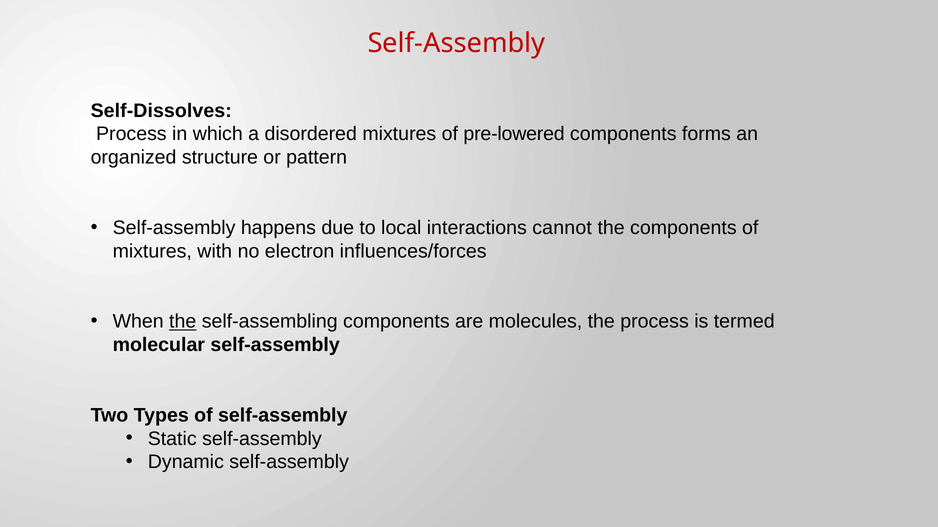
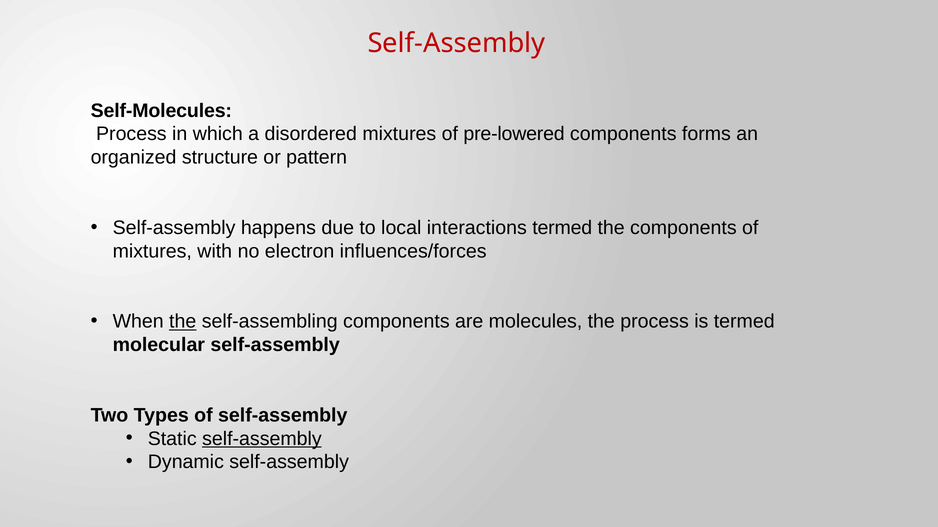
Self-Dissolves: Self-Dissolves -> Self-Molecules
interactions cannot: cannot -> termed
self-assembly at (262, 439) underline: none -> present
